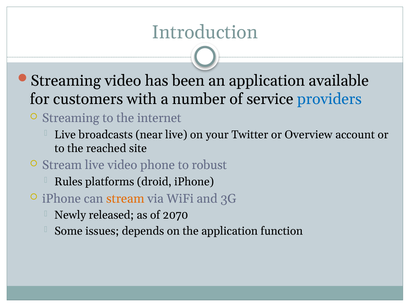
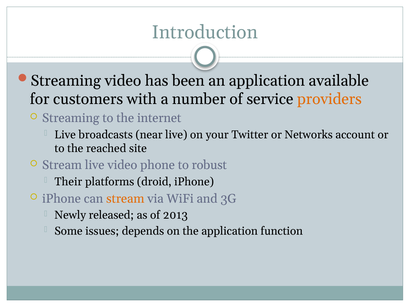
providers colour: blue -> orange
Overview: Overview -> Networks
Rules: Rules -> Their
2070: 2070 -> 2013
